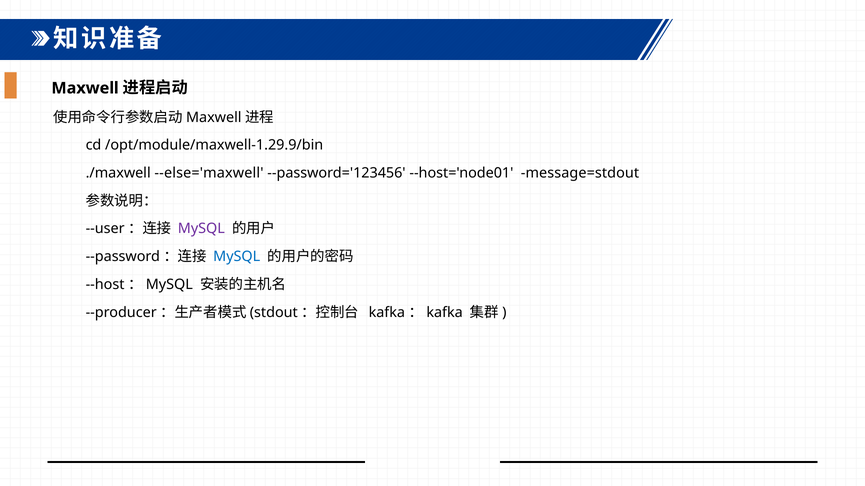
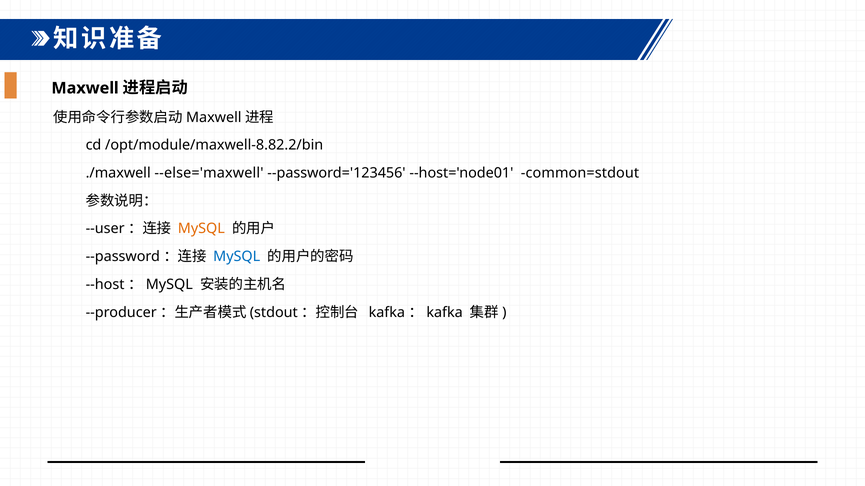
/opt/module/maxwell-1.29.9/bin: /opt/module/maxwell-1.29.9/bin -> /opt/module/maxwell-8.82.2/bin
message=stdout: message=stdout -> common=stdout
MySQL at (201, 229) colour: purple -> orange
